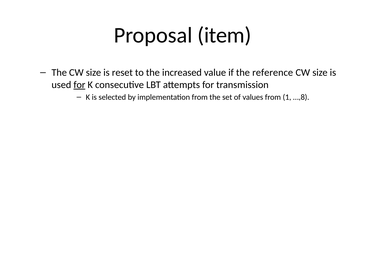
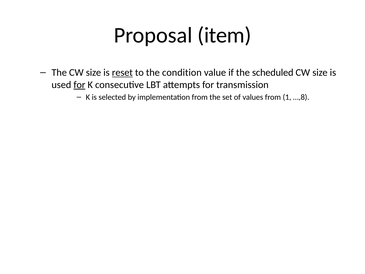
reset underline: none -> present
increased: increased -> condition
reference: reference -> scheduled
